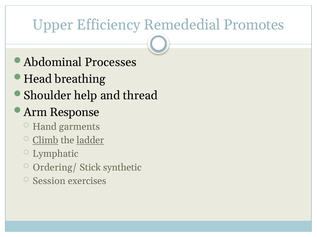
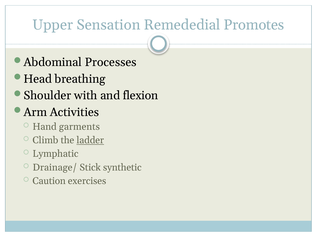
Efficiency: Efficiency -> Sensation
help: help -> with
thread: thread -> flexion
Response: Response -> Activities
Climb underline: present -> none
Ordering/: Ordering/ -> Drainage/
Session: Session -> Caution
